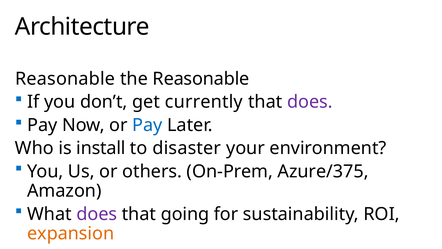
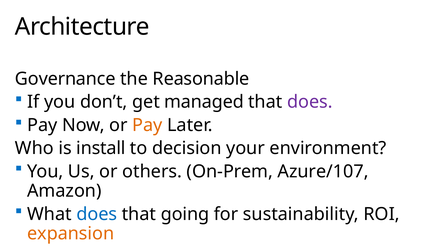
Reasonable at (65, 79): Reasonable -> Governance
currently: currently -> managed
Pay at (147, 125) colour: blue -> orange
disaster: disaster -> decision
Azure/375: Azure/375 -> Azure/107
does at (97, 214) colour: purple -> blue
